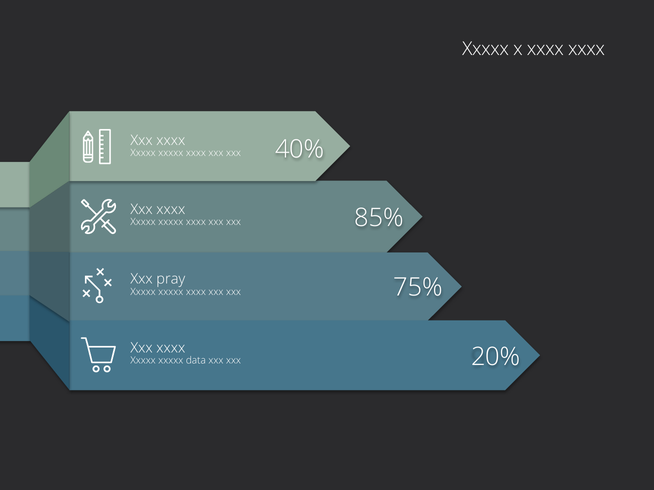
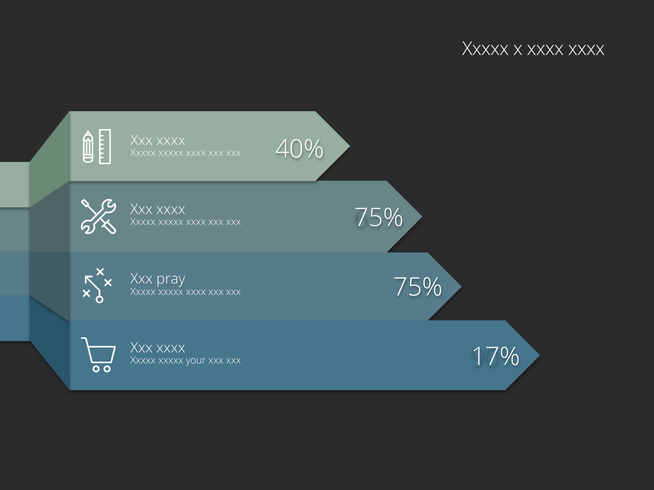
85% at (379, 218): 85% -> 75%
20%: 20% -> 17%
data: data -> your
